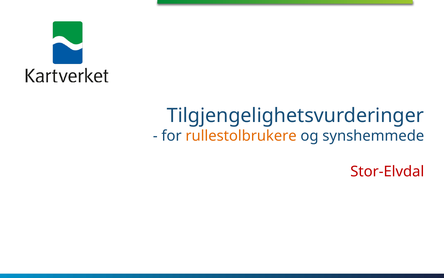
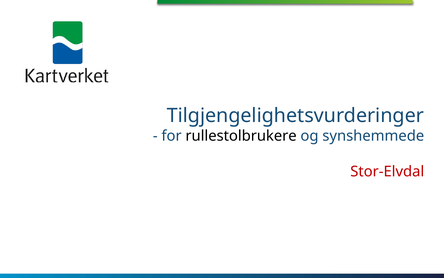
rullestolbrukere colour: orange -> black
